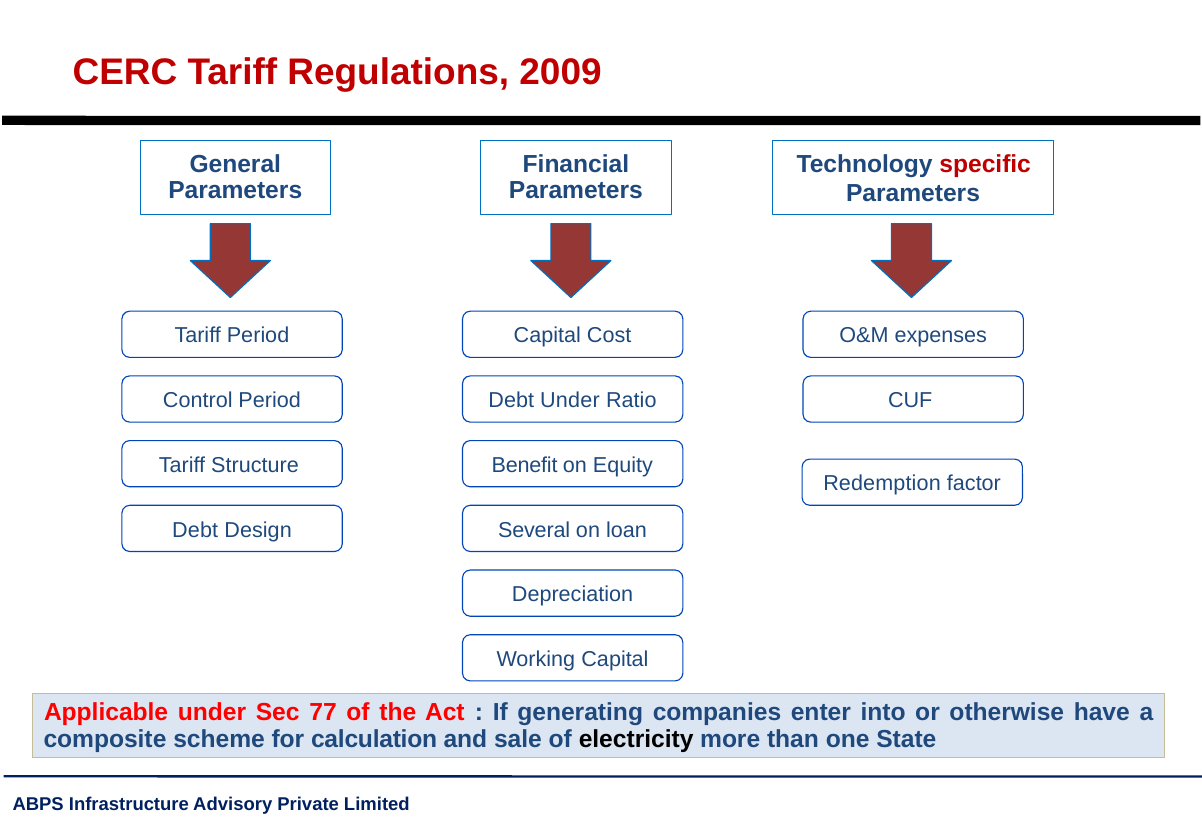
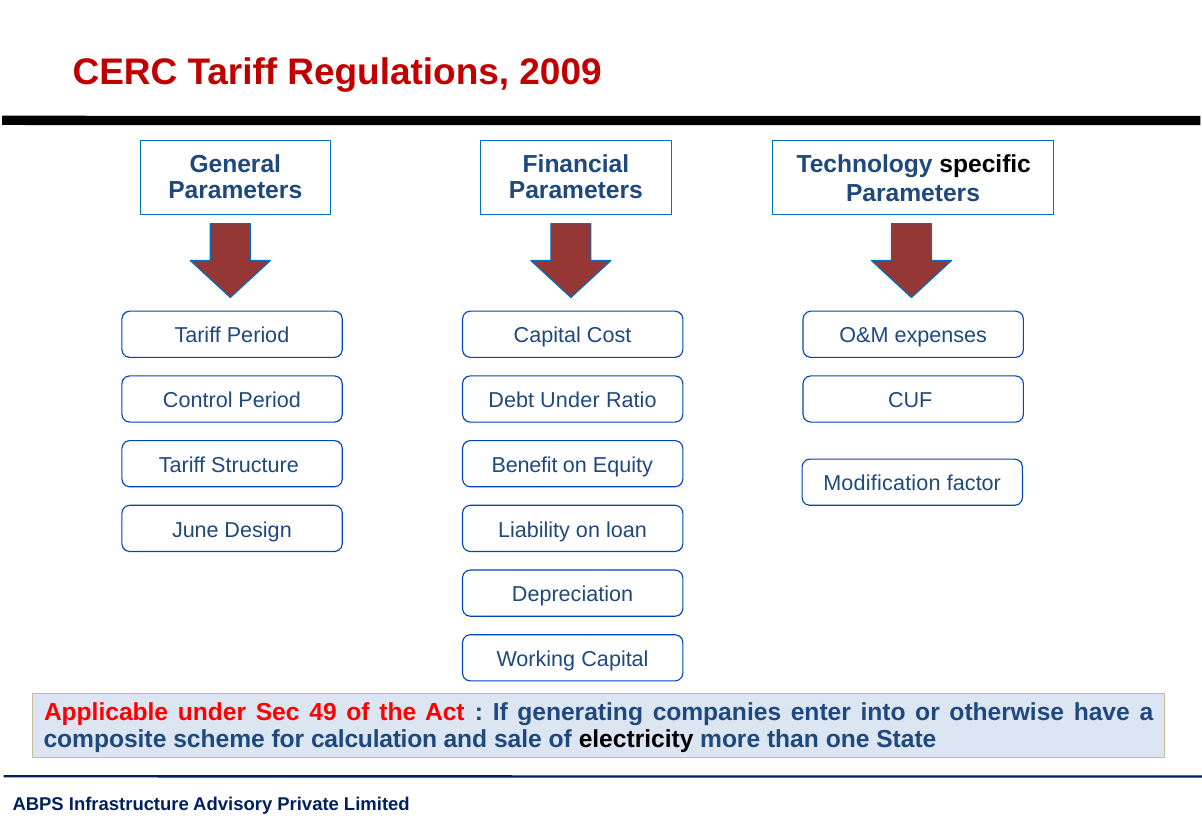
specific colour: red -> black
Redemption: Redemption -> Modification
Debt at (195, 530): Debt -> June
Several: Several -> Liability
77: 77 -> 49
